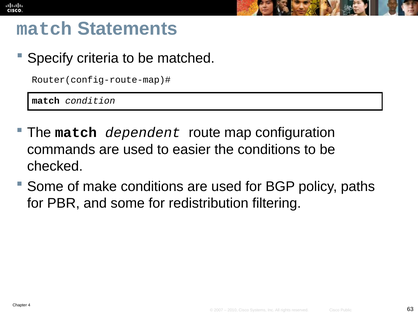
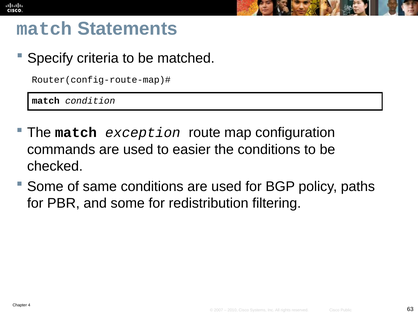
dependent: dependent -> exception
make: make -> same
